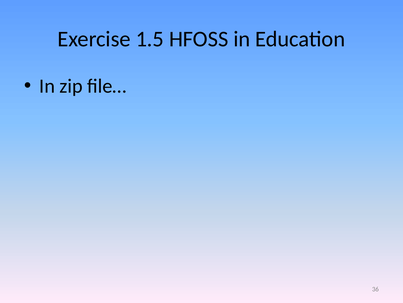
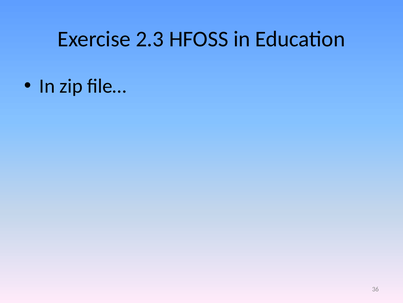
1.5: 1.5 -> 2.3
